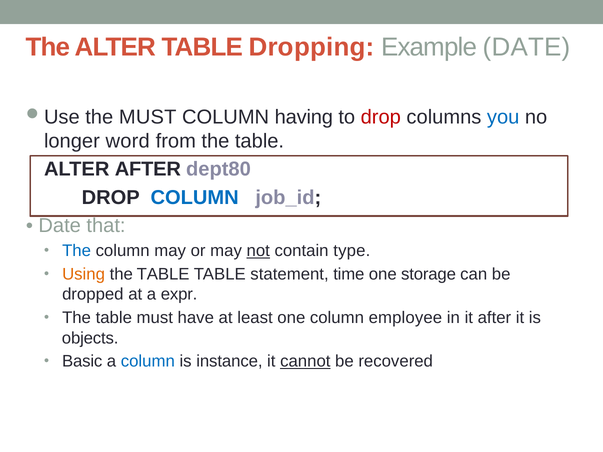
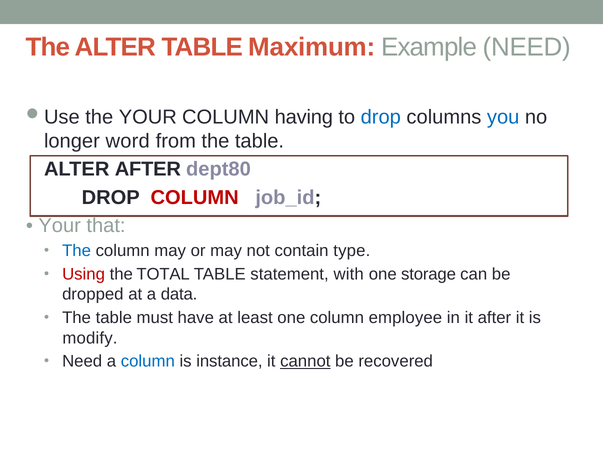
Dropping: Dropping -> Maximum
Example DATE: DATE -> NEED
the MUST: MUST -> YOUR
drop at (381, 117) colour: red -> blue
COLUMN at (195, 198) colour: blue -> red
Date at (60, 226): Date -> Your
not underline: present -> none
Using colour: orange -> red
TABLE at (163, 274): TABLE -> TOTAL
time: time -> with
expr: expr -> data
objects: objects -> modify
Basic at (82, 362): Basic -> Need
